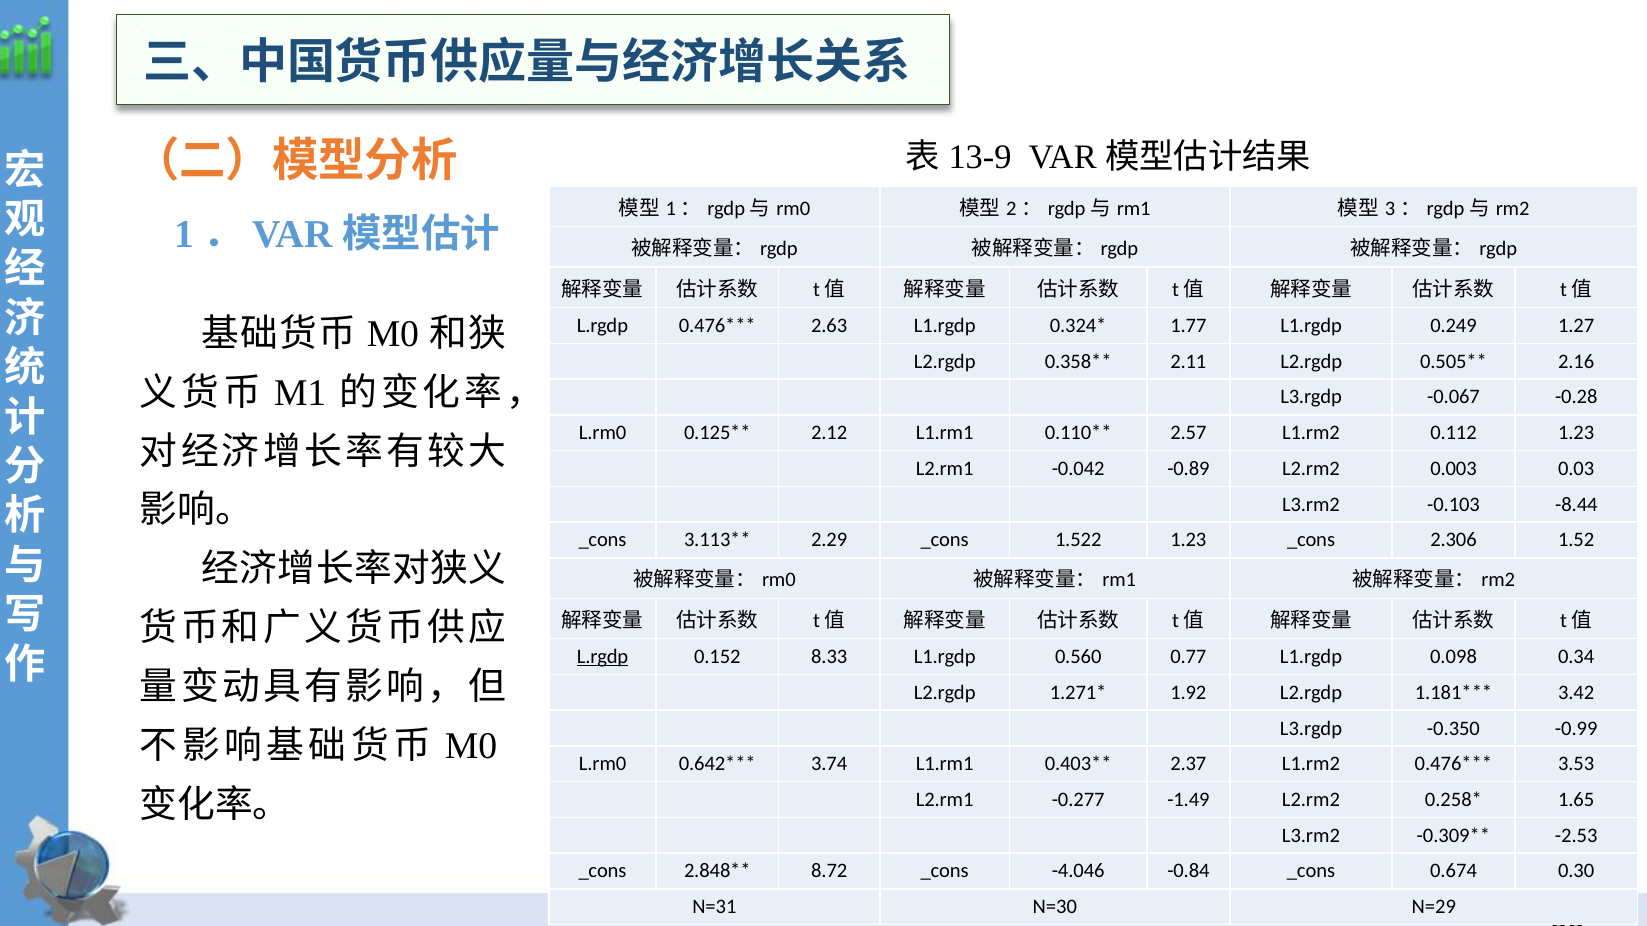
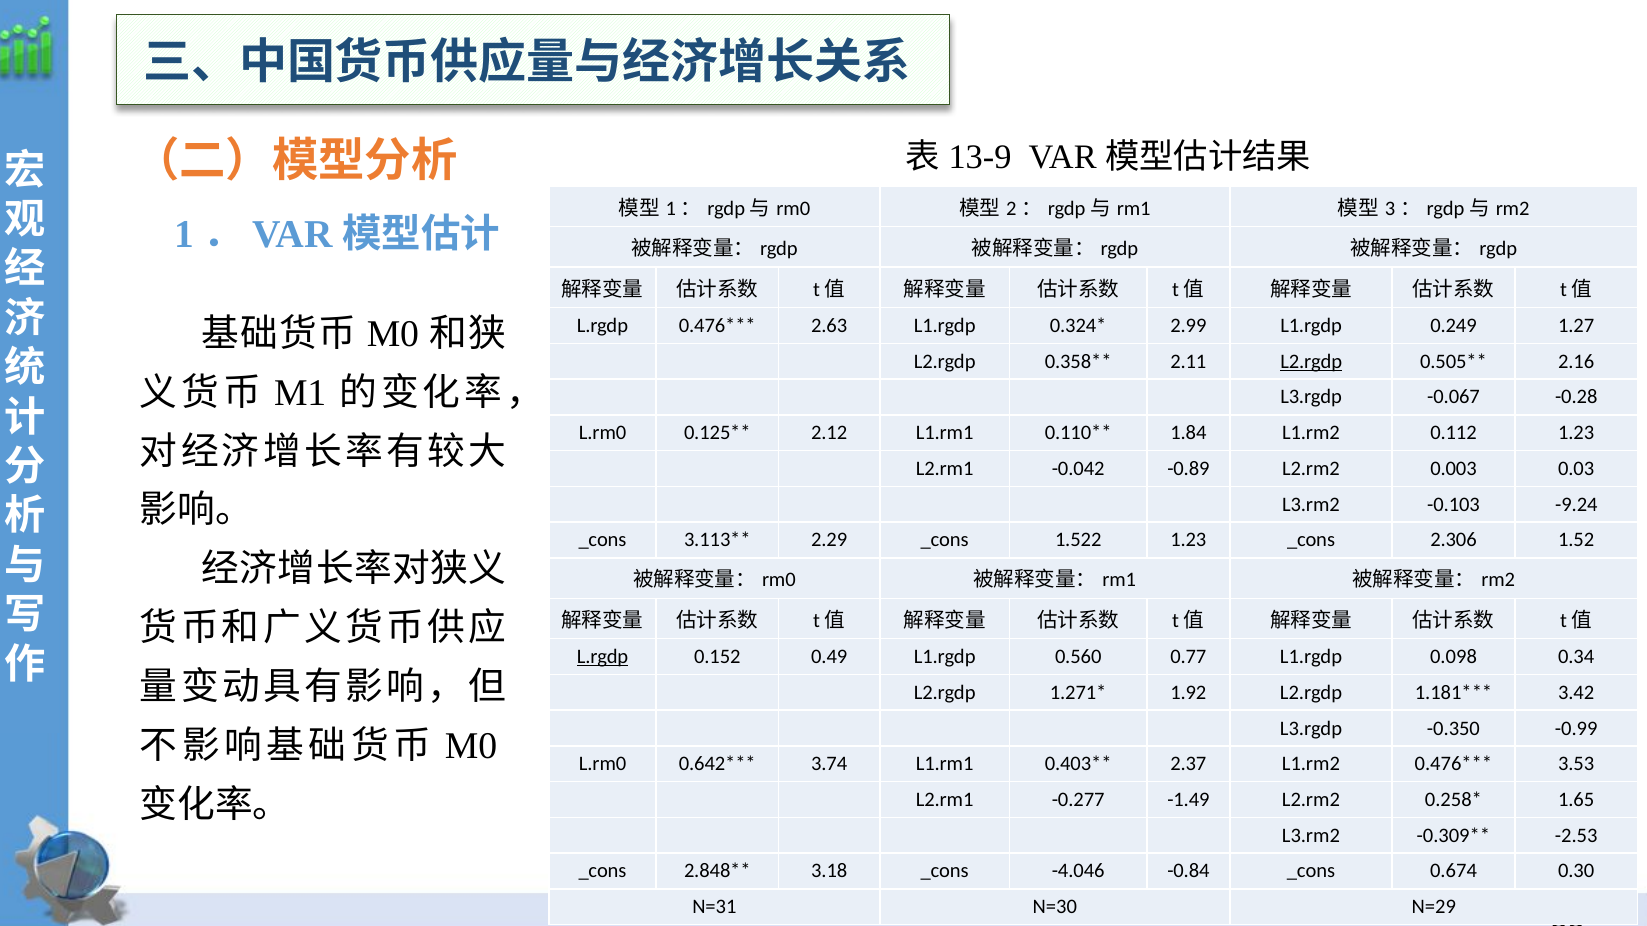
1.77: 1.77 -> 2.99
L2.rgdp at (1311, 362) underline: none -> present
2.57: 2.57 -> 1.84
-8.44: -8.44 -> -9.24
8.33: 8.33 -> 0.49
8.72: 8.72 -> 3.18
